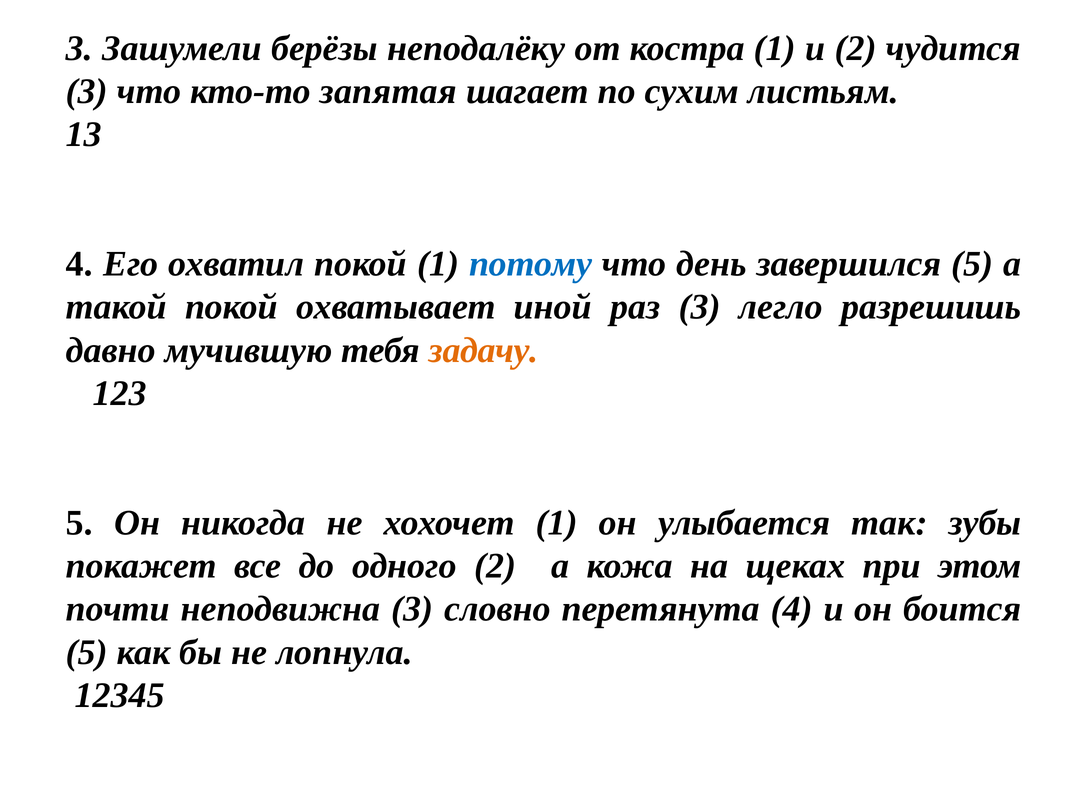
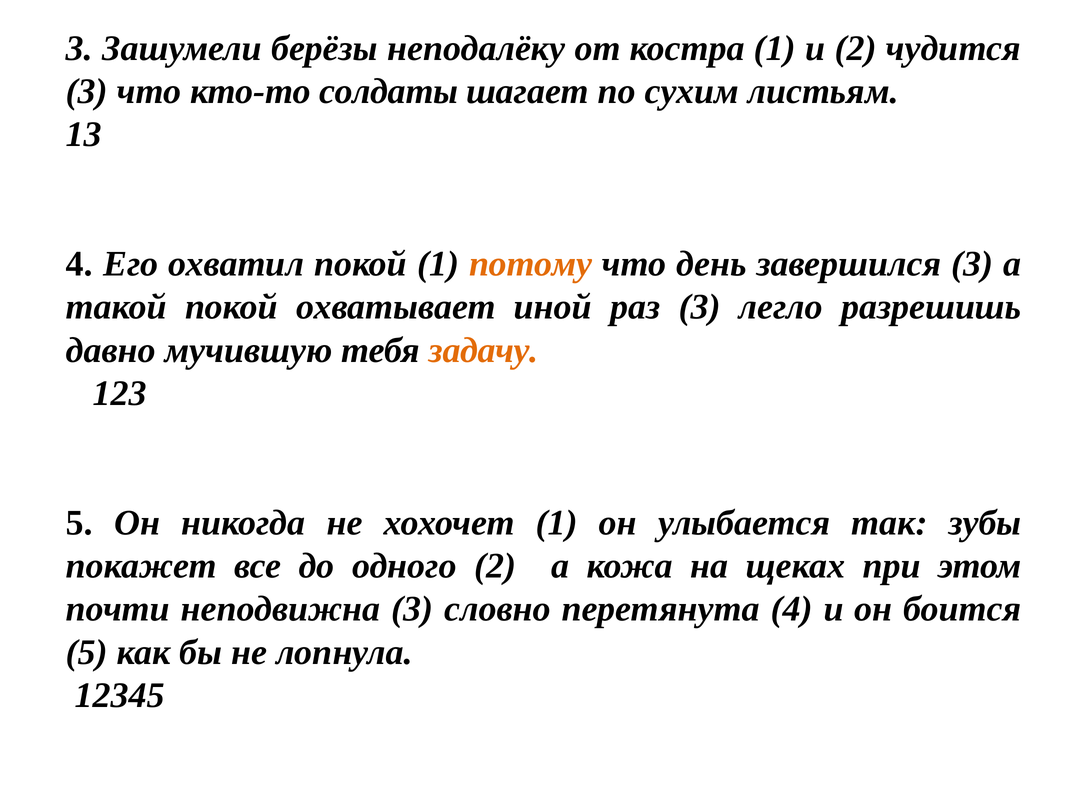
запятая: запятая -> солдаты
потому colour: blue -> orange
завершился 5: 5 -> 3
